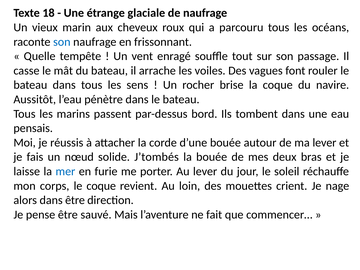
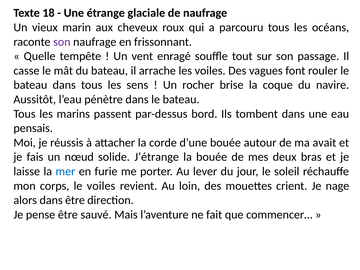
son at (62, 42) colour: blue -> purple
ma lever: lever -> avait
J’tombés: J’tombés -> J’étrange
le coque: coque -> voiles
